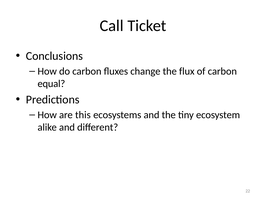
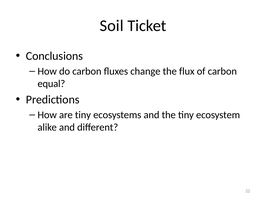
Call: Call -> Soil
are this: this -> tiny
